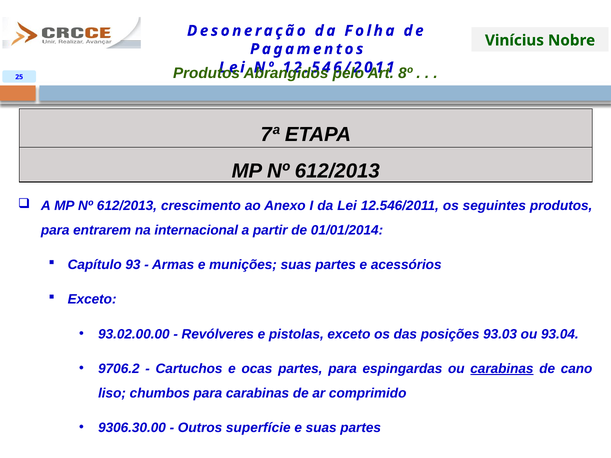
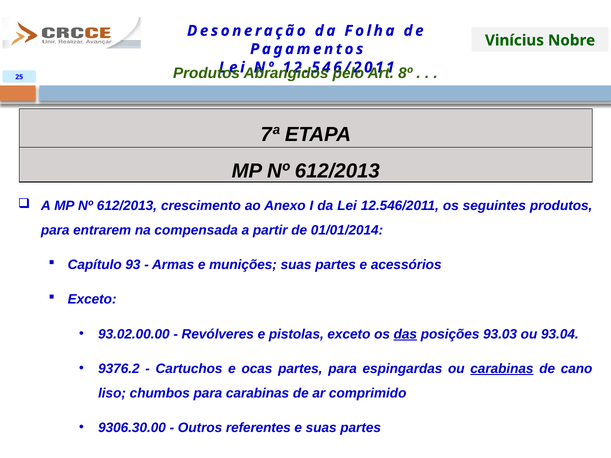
internacional: internacional -> compensada
das underline: none -> present
9706.2: 9706.2 -> 9376.2
superfície: superfície -> referentes
